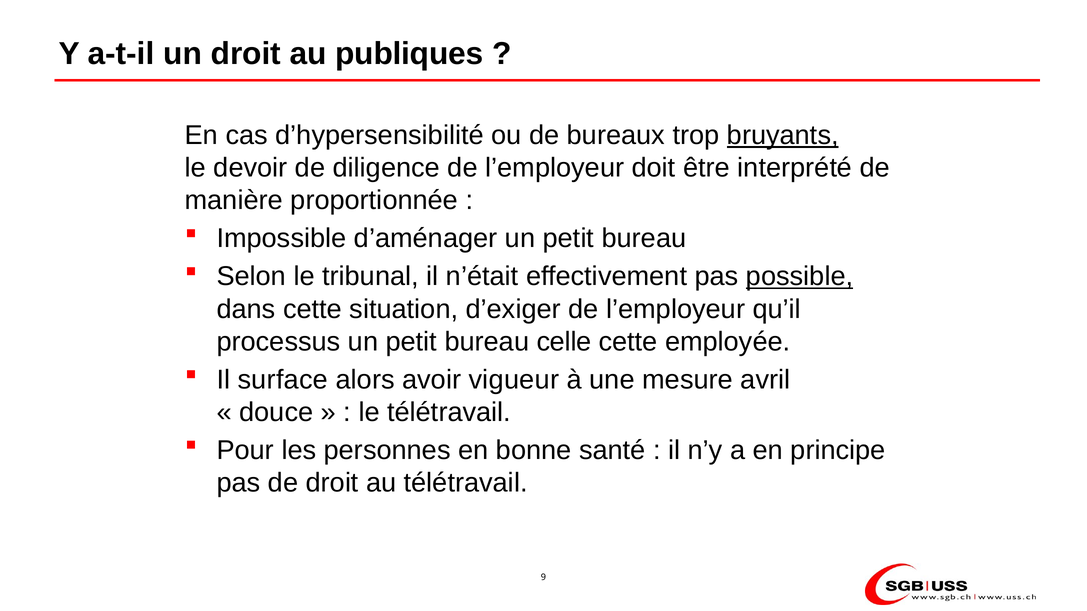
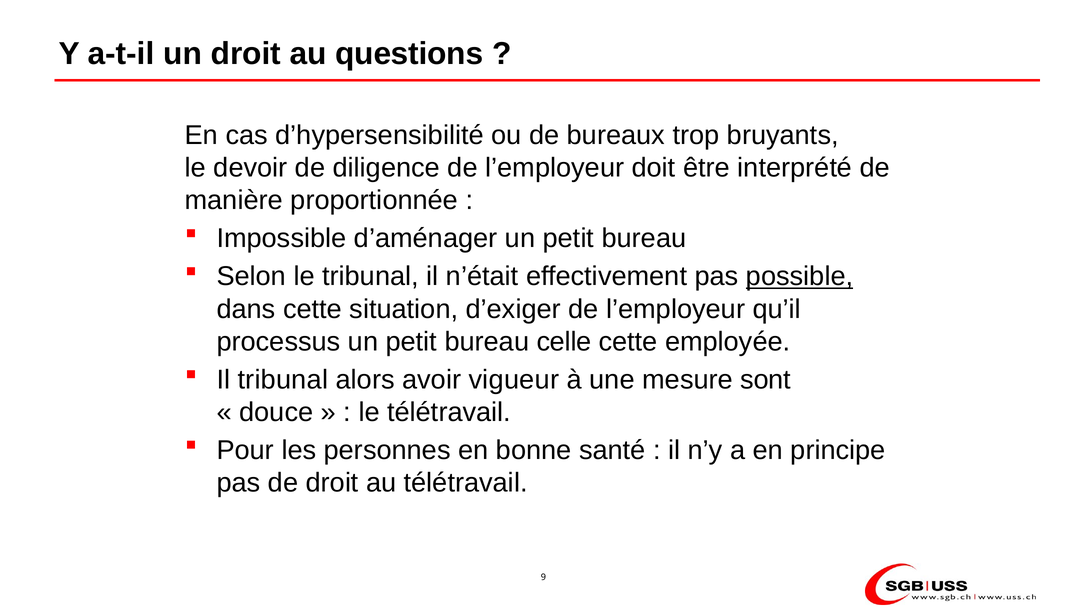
publiques: publiques -> questions
bruyants underline: present -> none
Il surface: surface -> tribunal
avril: avril -> sont
